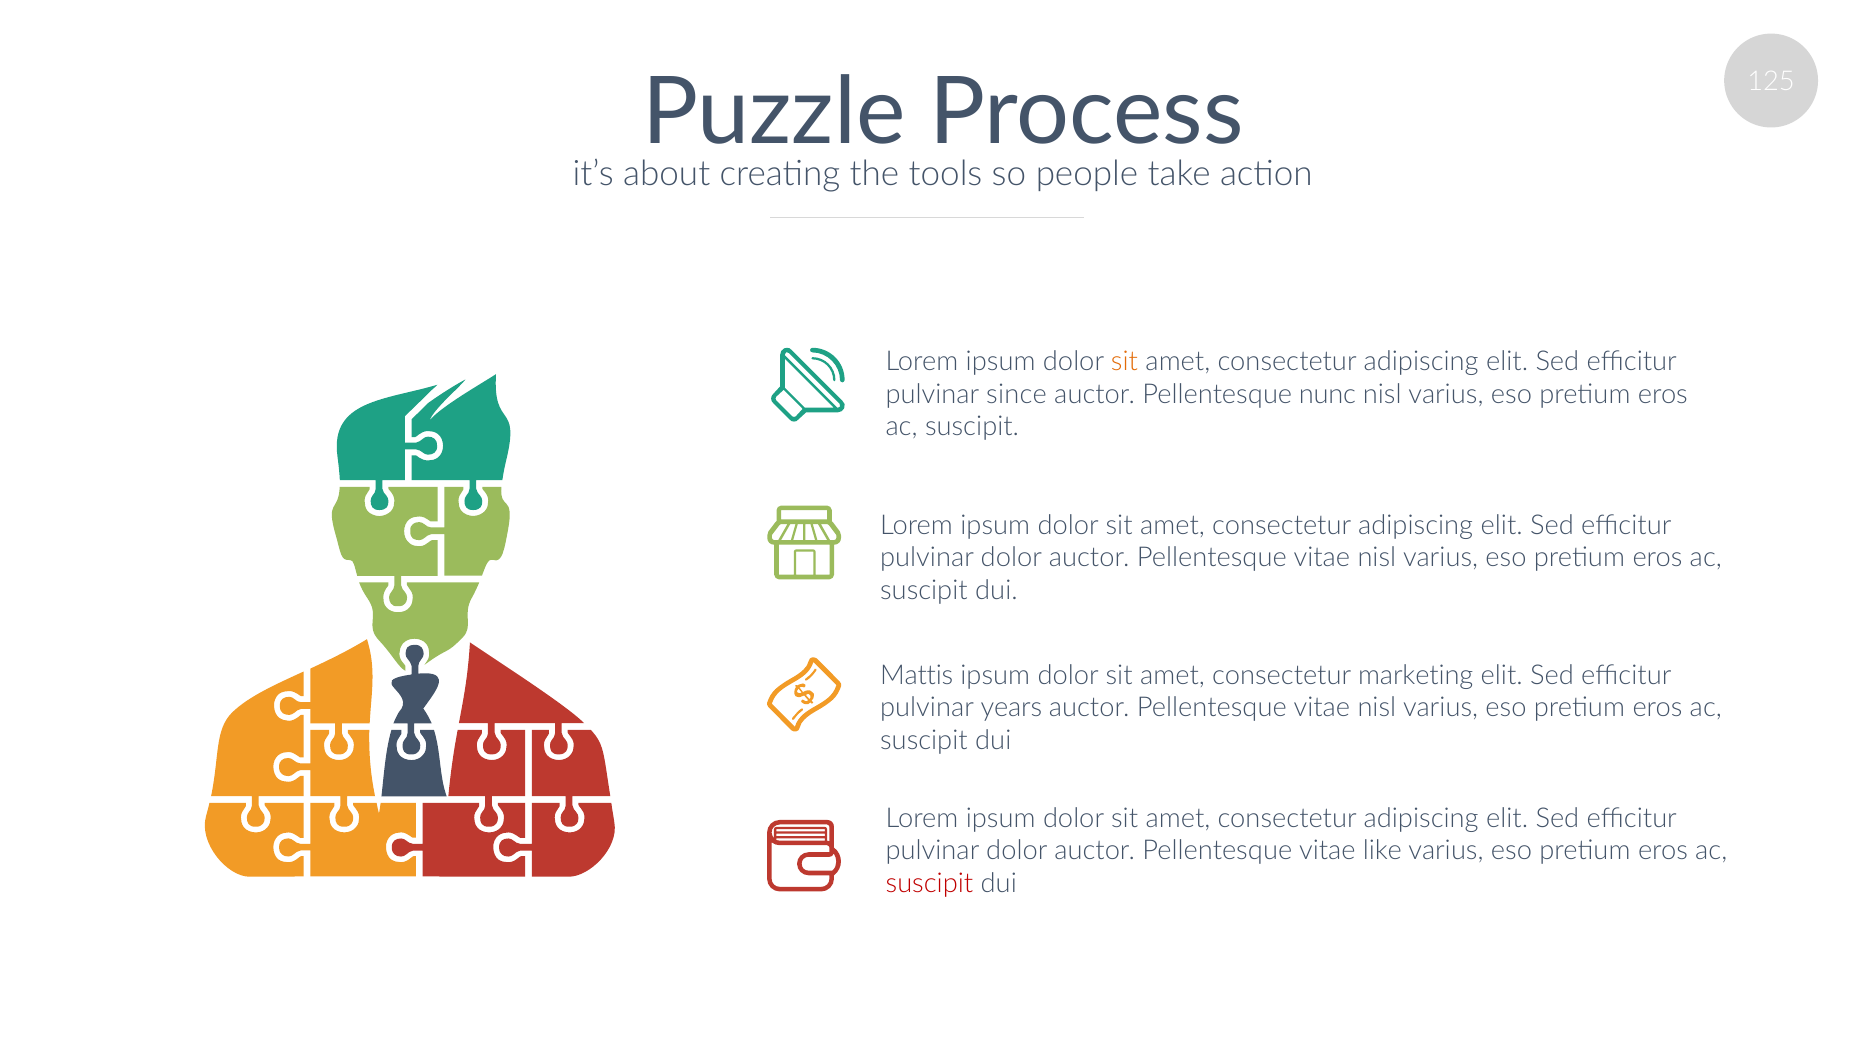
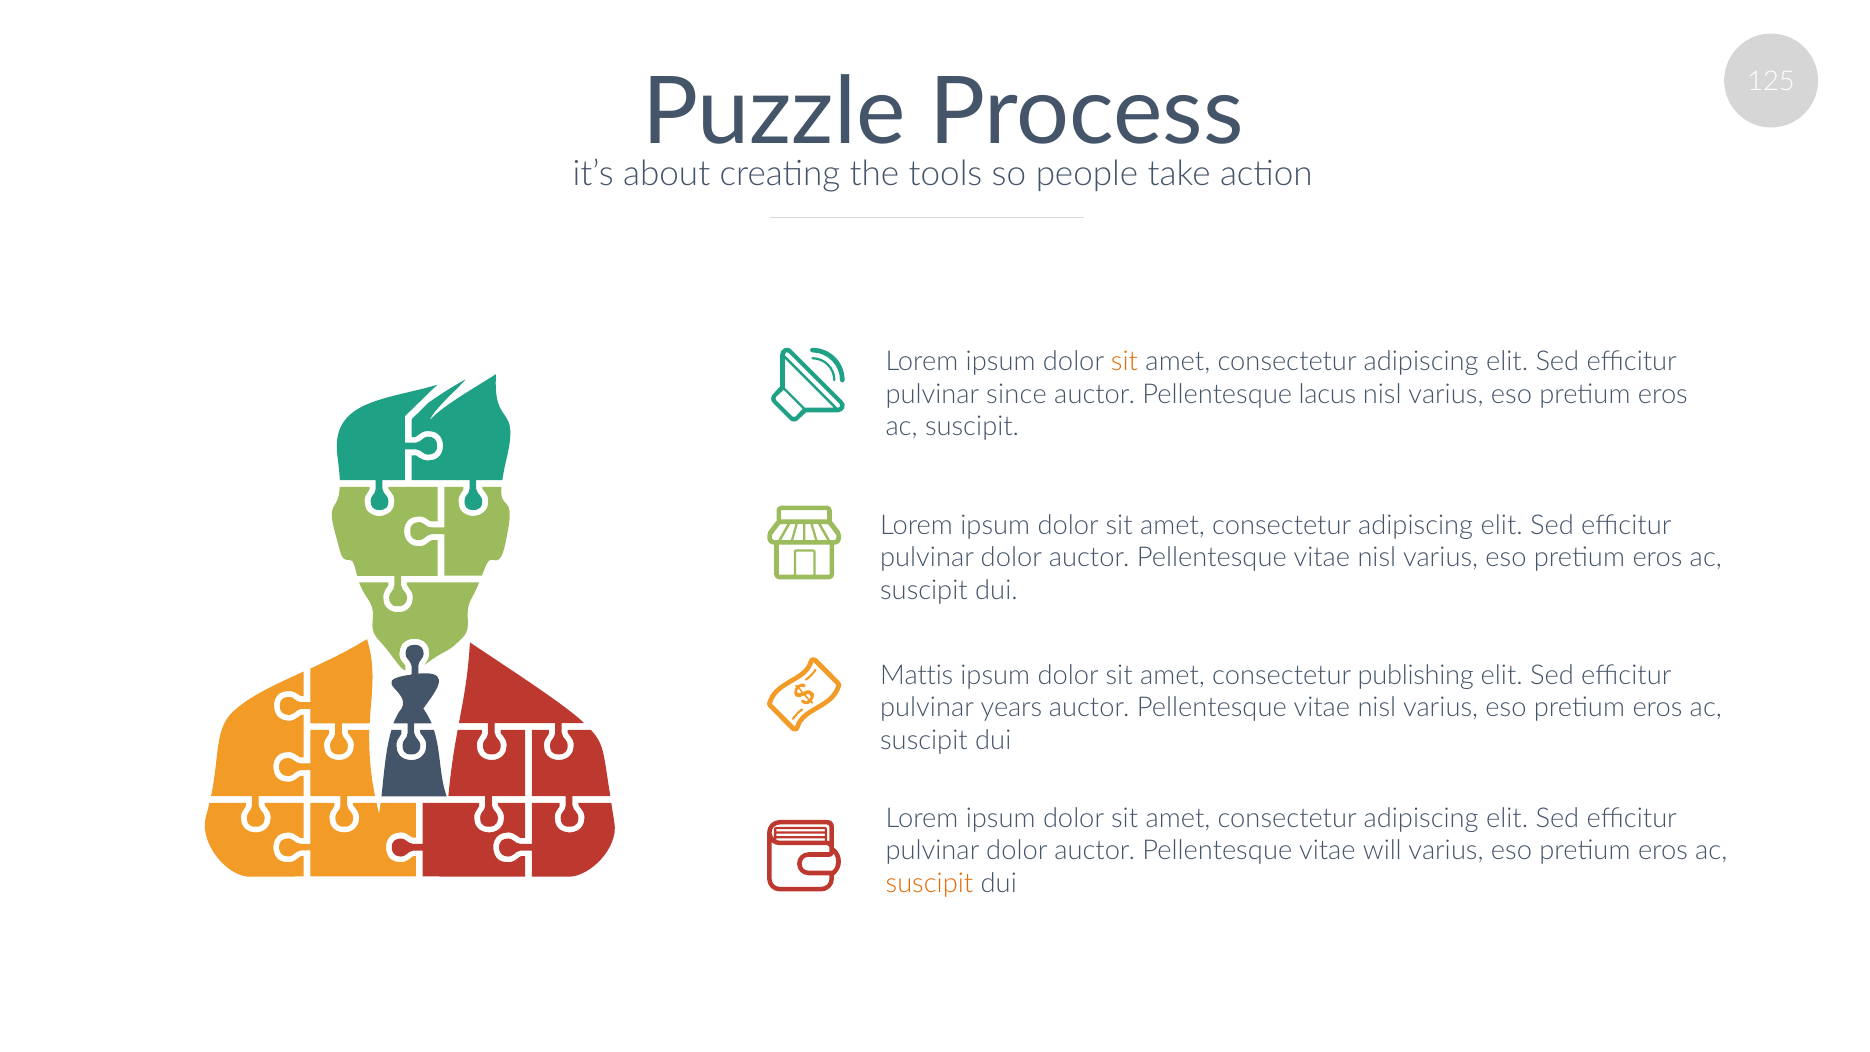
nunc: nunc -> lacus
marketing: marketing -> publishing
like: like -> will
suscipit at (929, 883) colour: red -> orange
